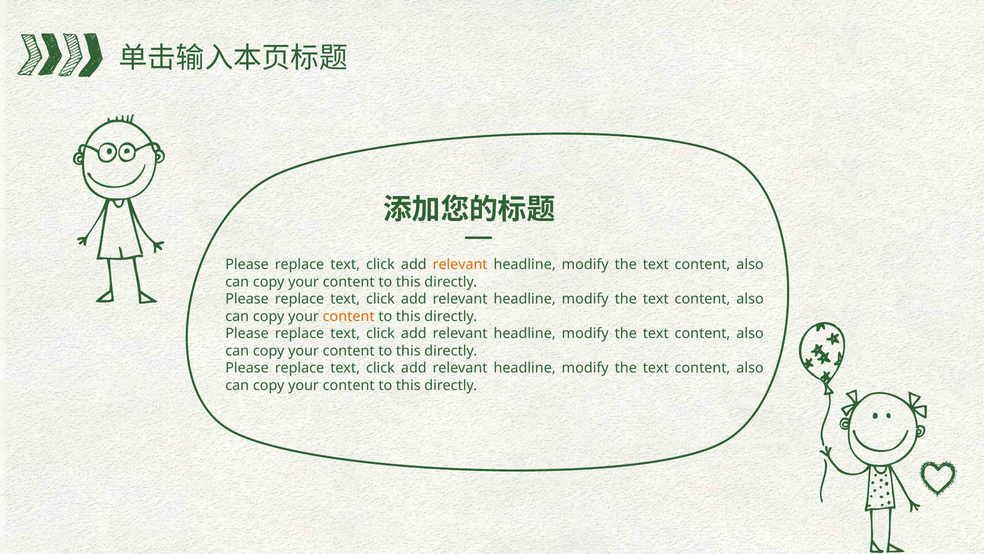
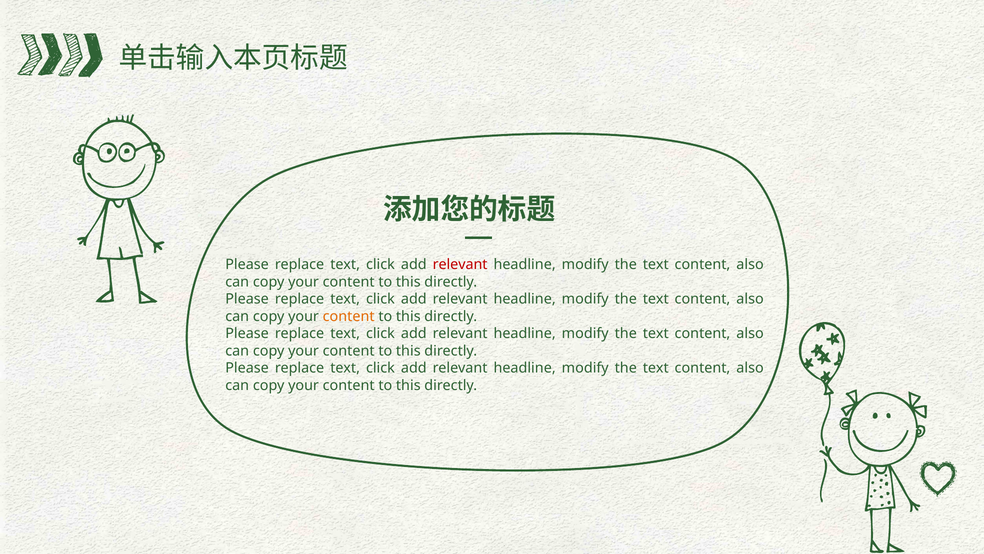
relevant at (460, 264) colour: orange -> red
